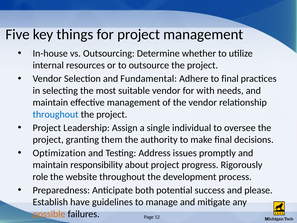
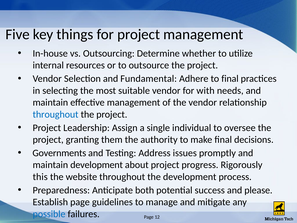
Optimization: Optimization -> Governments
maintain responsibility: responsibility -> development
role: role -> this
Establish have: have -> page
possible colour: orange -> blue
